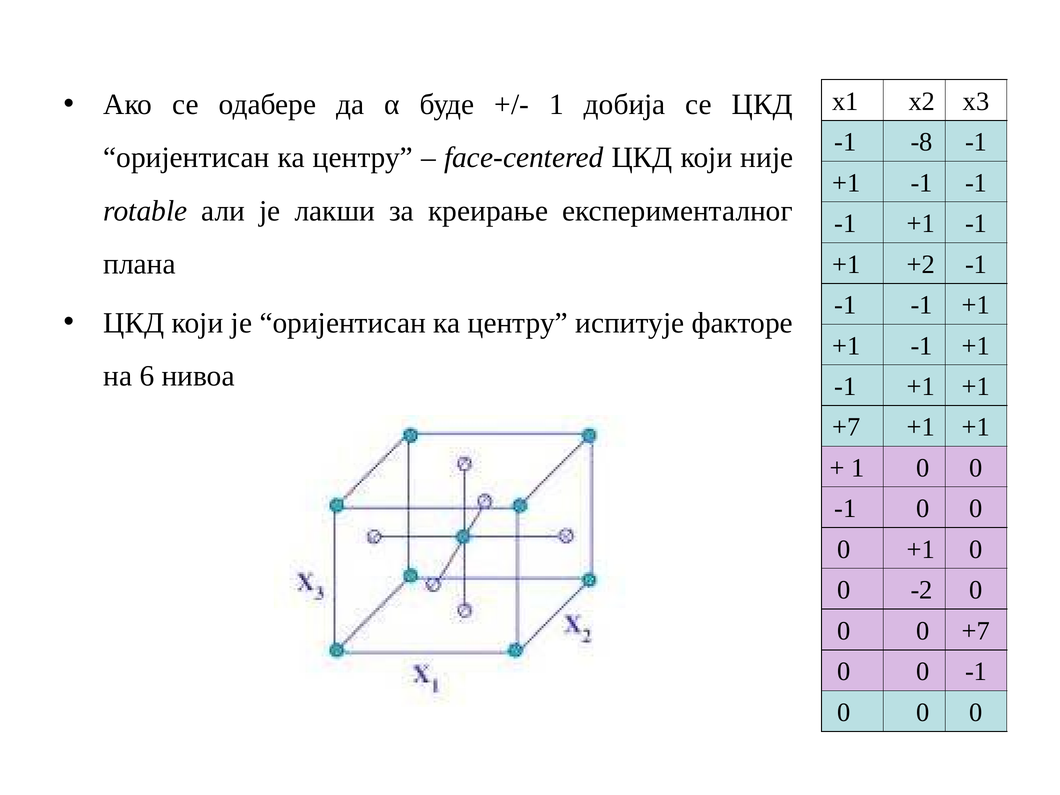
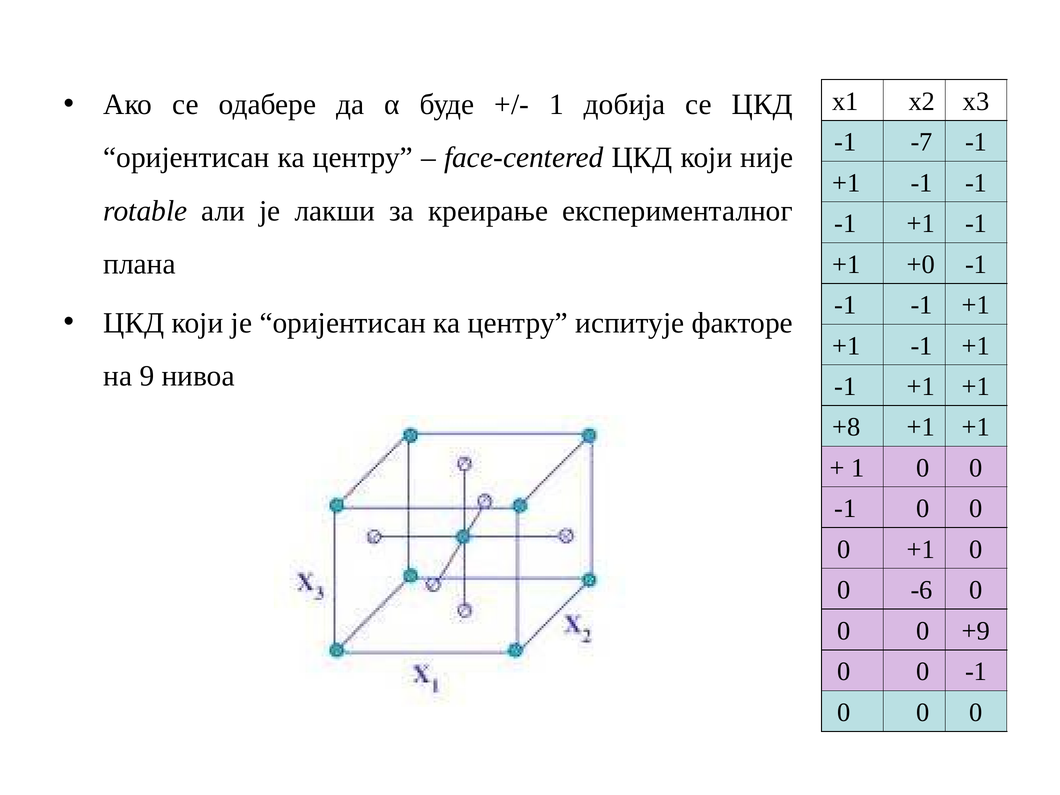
-8: -8 -> -7
+2: +2 -> +0
6: 6 -> 9
+7 at (846, 427): +7 -> +8
-2: -2 -> -6
0 +7: +7 -> +9
